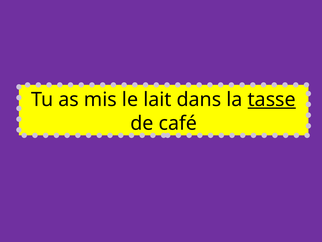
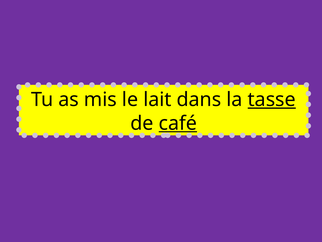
café underline: none -> present
